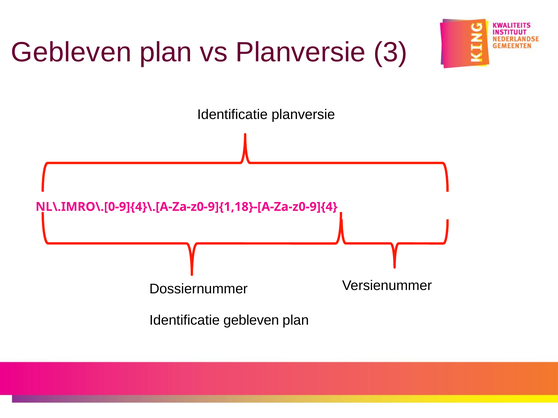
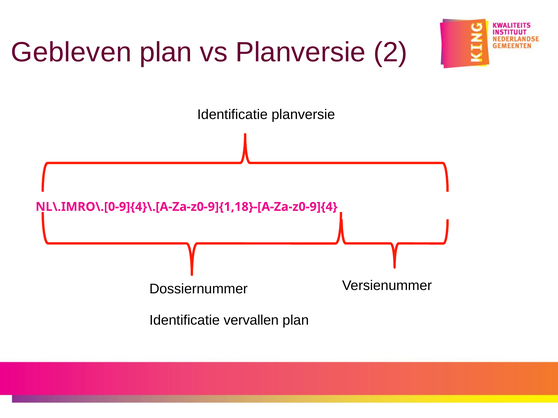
3: 3 -> 2
Identificatie gebleven: gebleven -> vervallen
